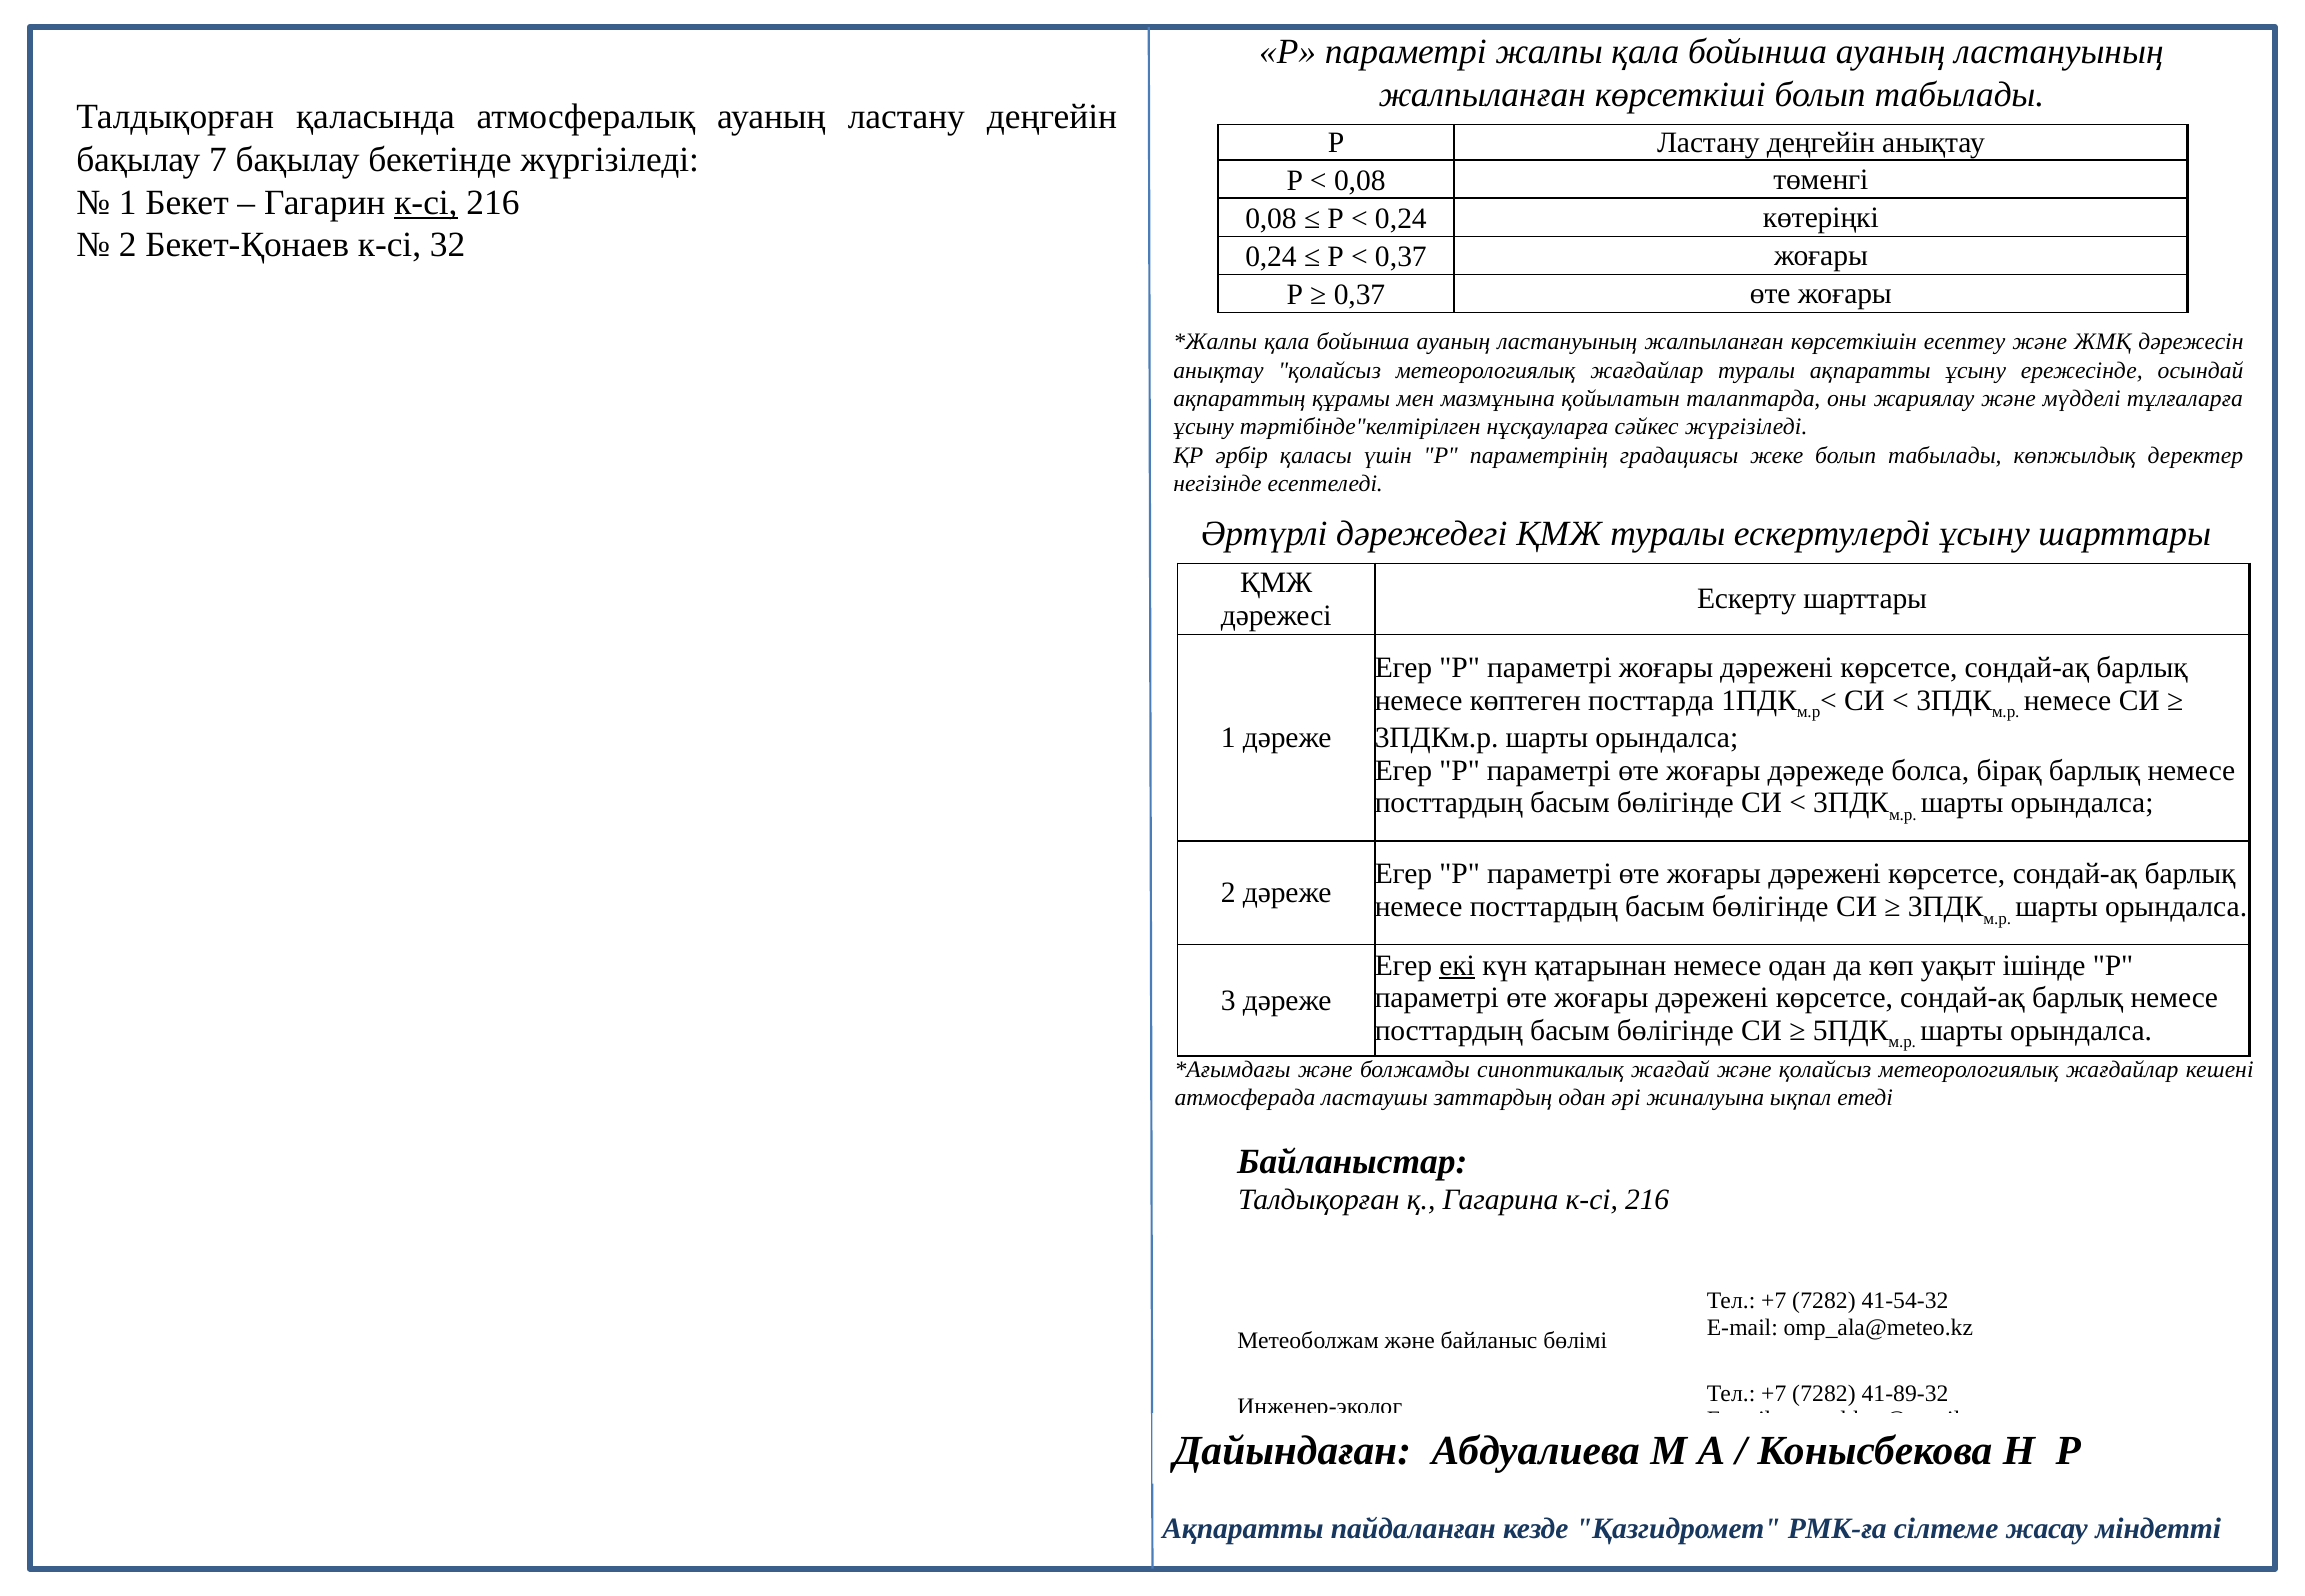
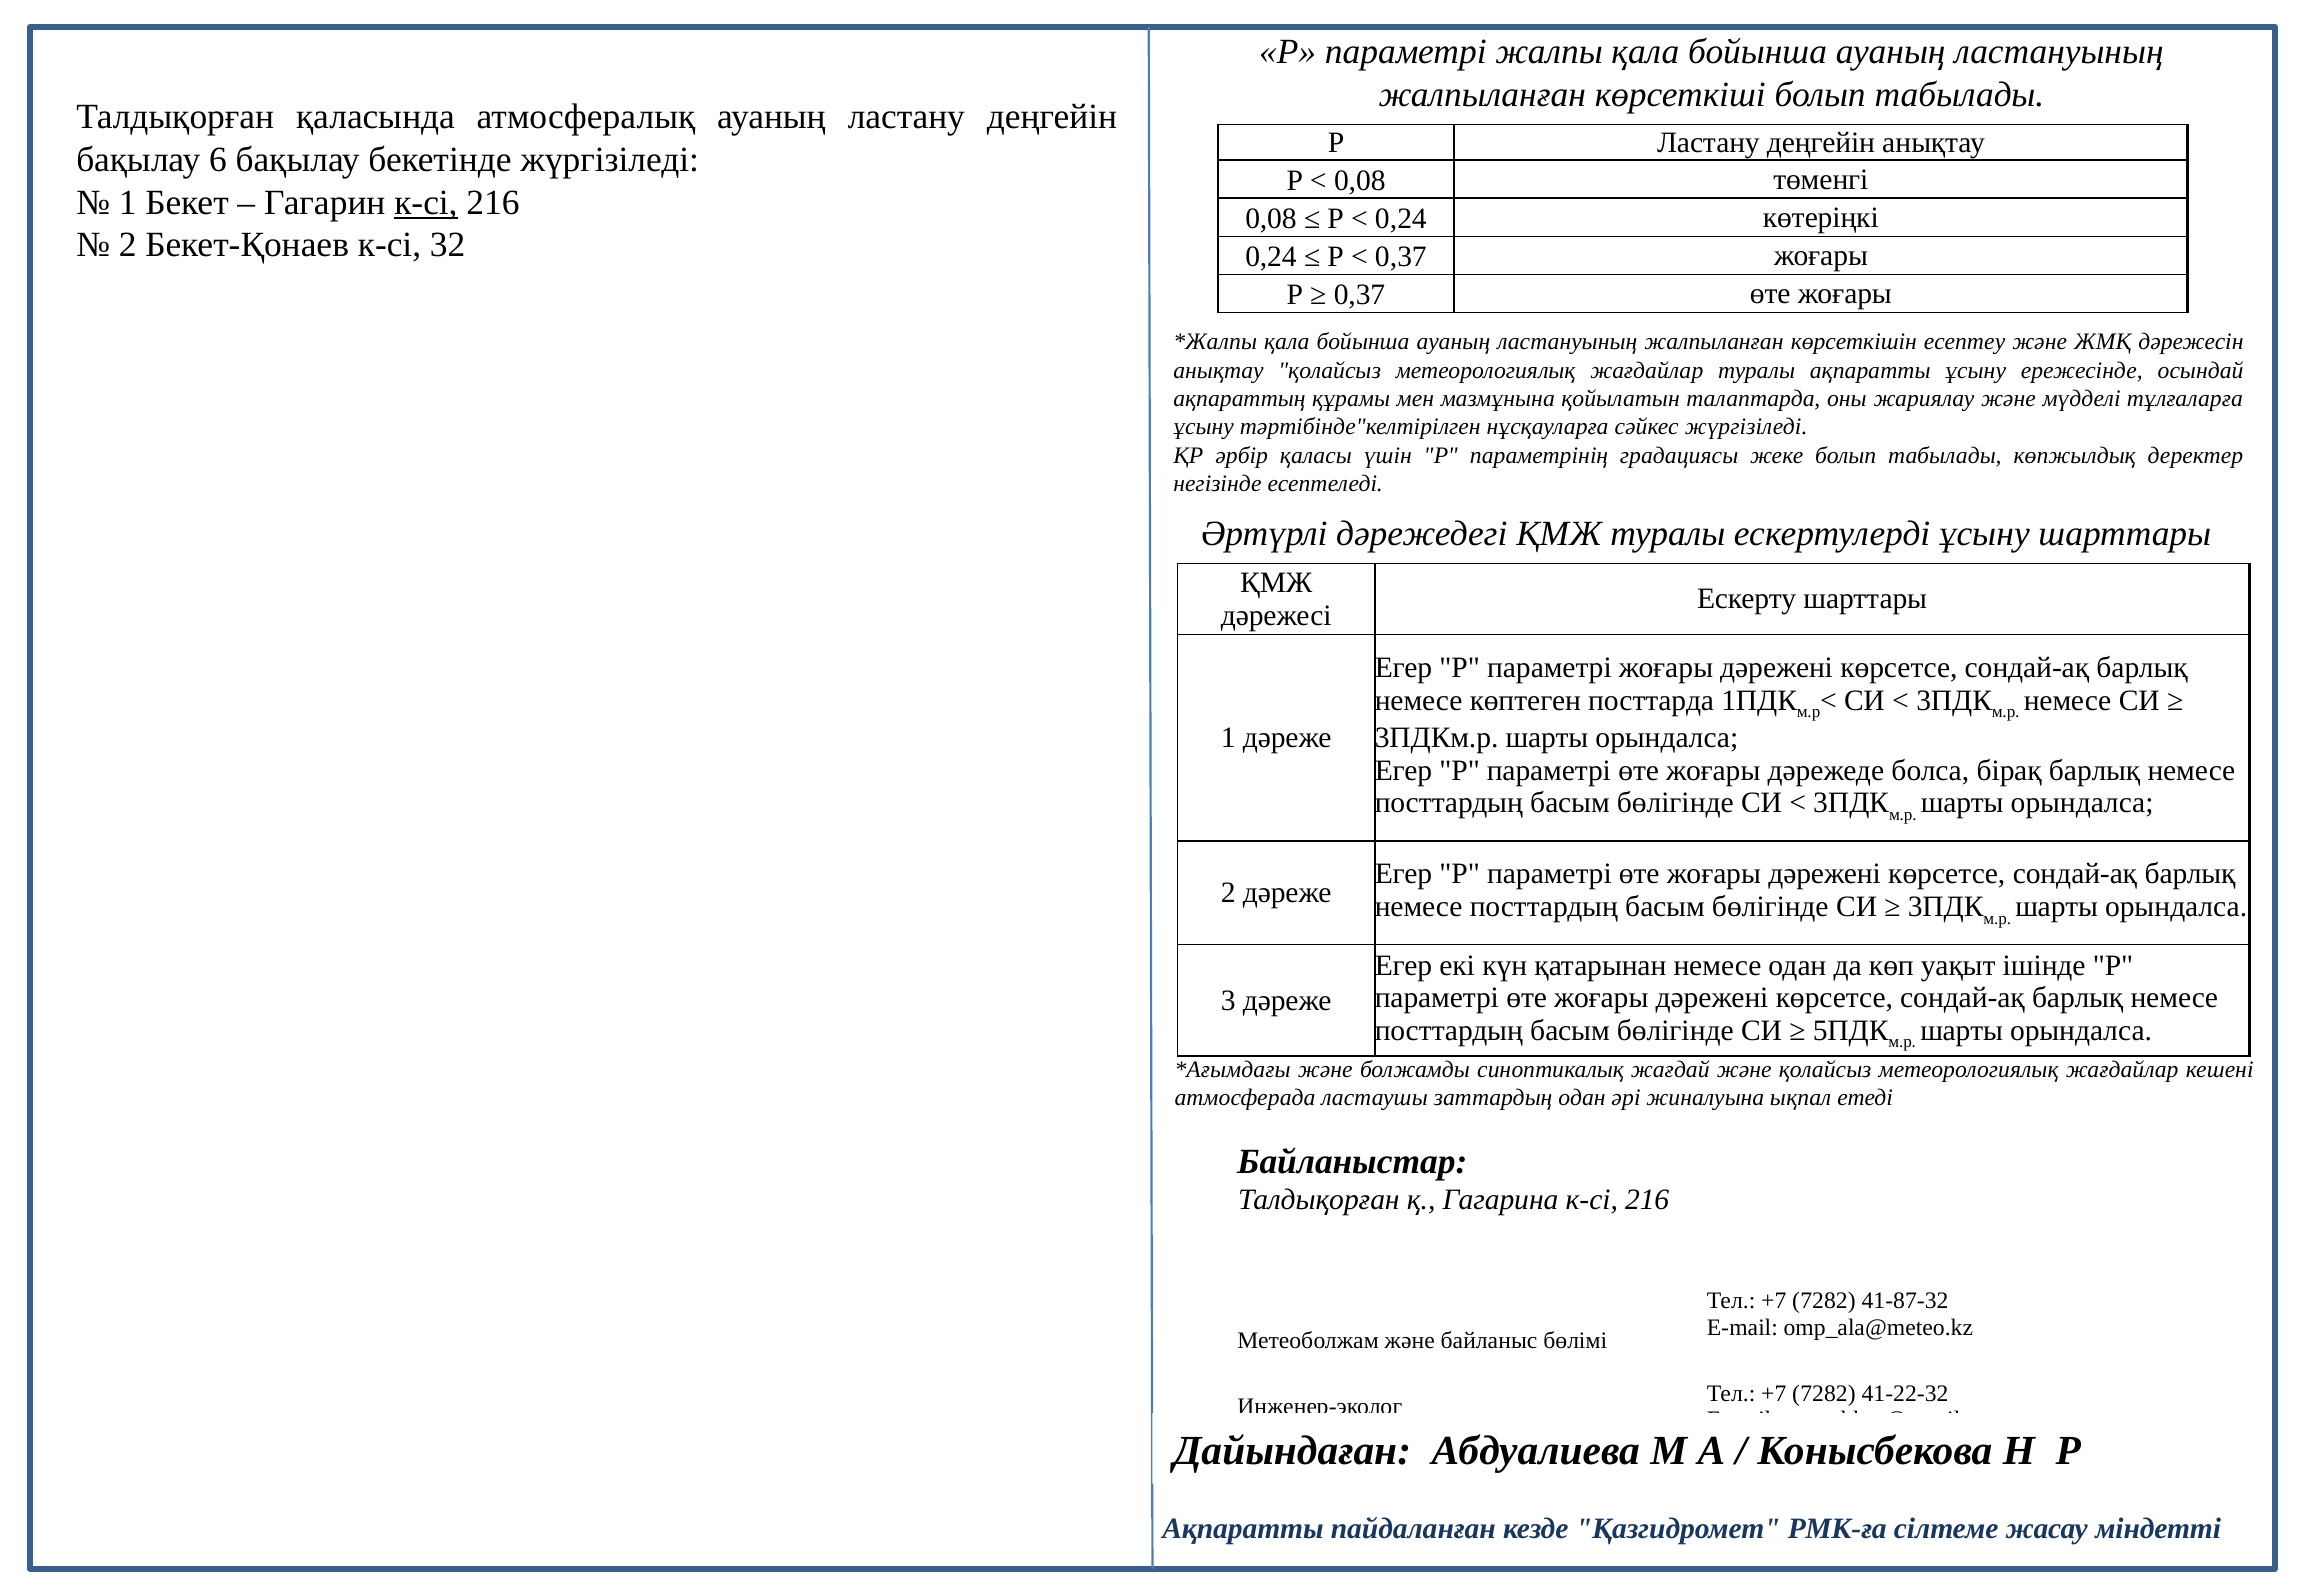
7: 7 -> 6
екі underline: present -> none
41-54-32: 41-54-32 -> 41-87-32
41-89-32: 41-89-32 -> 41-22-32
